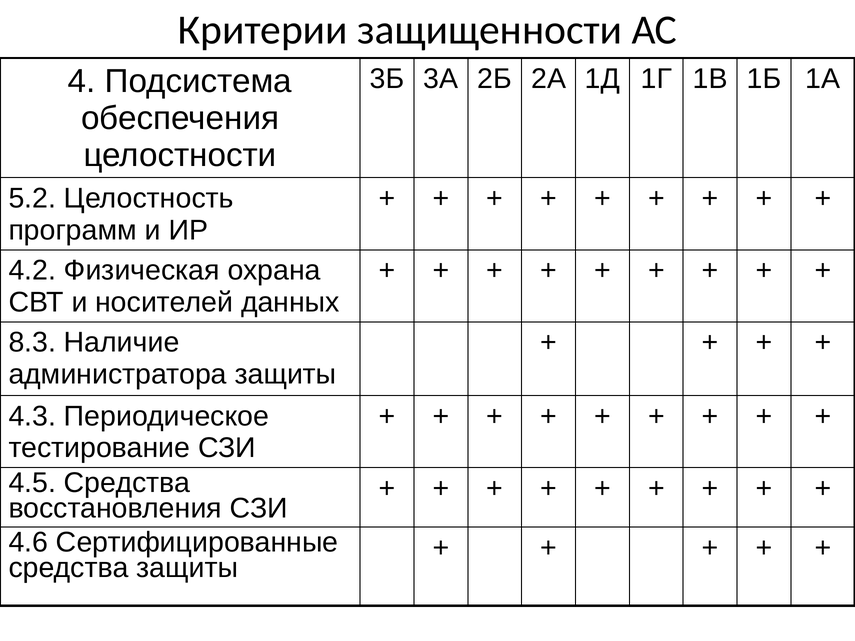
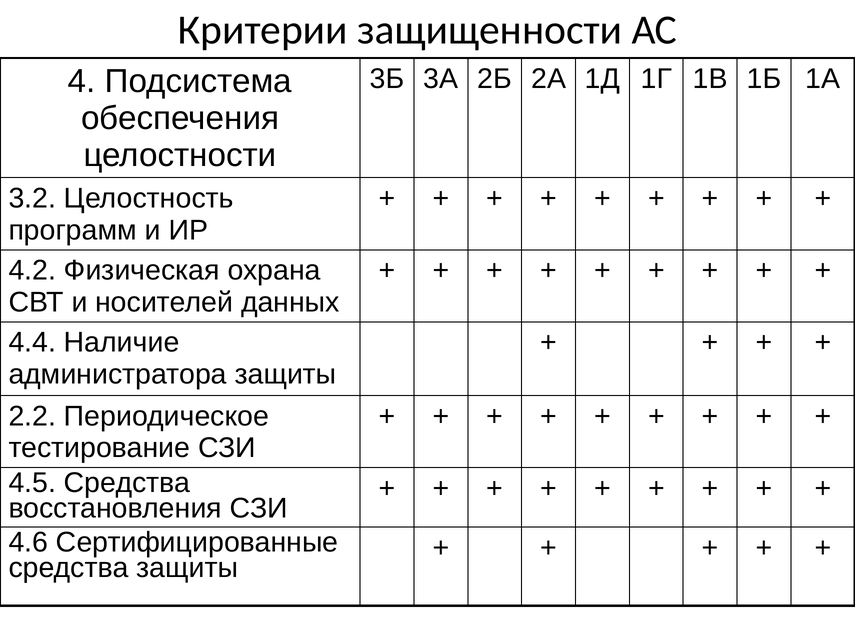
5.2: 5.2 -> 3.2
8.3: 8.3 -> 4.4
4.3: 4.3 -> 2.2
